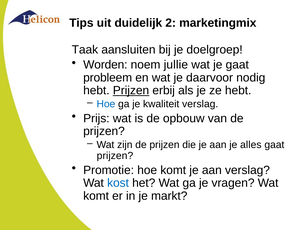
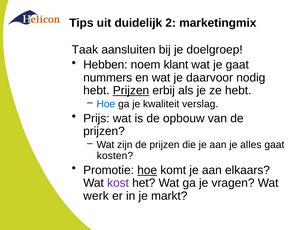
Worden: Worden -> Hebben
jullie: jullie -> klant
probleem: probleem -> nummers
prijzen at (115, 156): prijzen -> kosten
hoe at (147, 170) underline: none -> present
aan verslag: verslag -> elkaars
kost colour: blue -> purple
komt at (96, 196): komt -> werk
